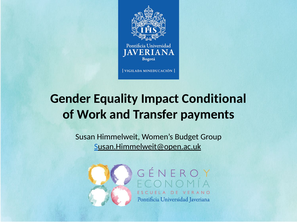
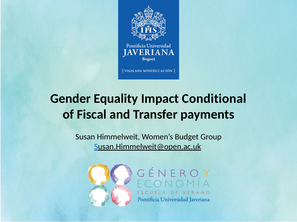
Work: Work -> Fiscal
